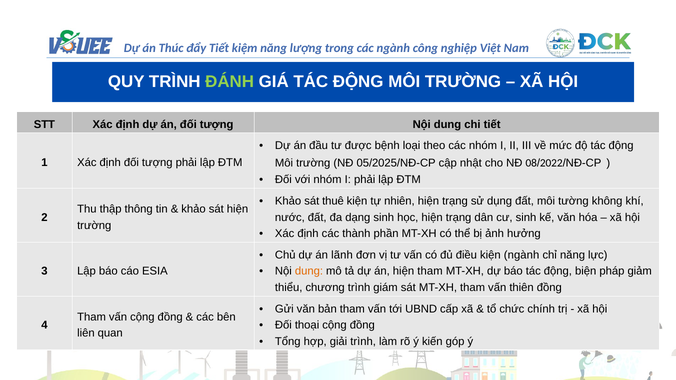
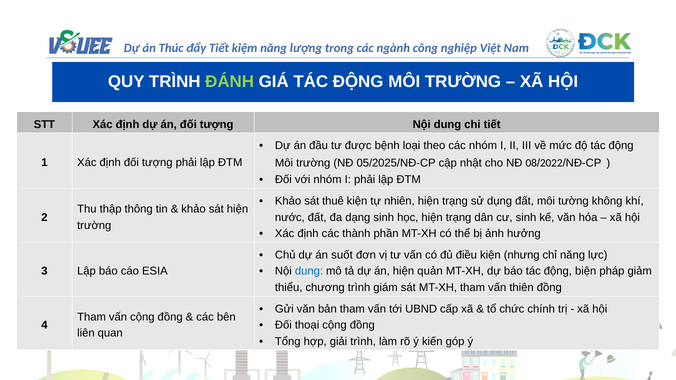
lãnh: lãnh -> suốt
kiện ngành: ngành -> nhưng
dung at (309, 271) colour: orange -> blue
hiện tham: tham -> quản
